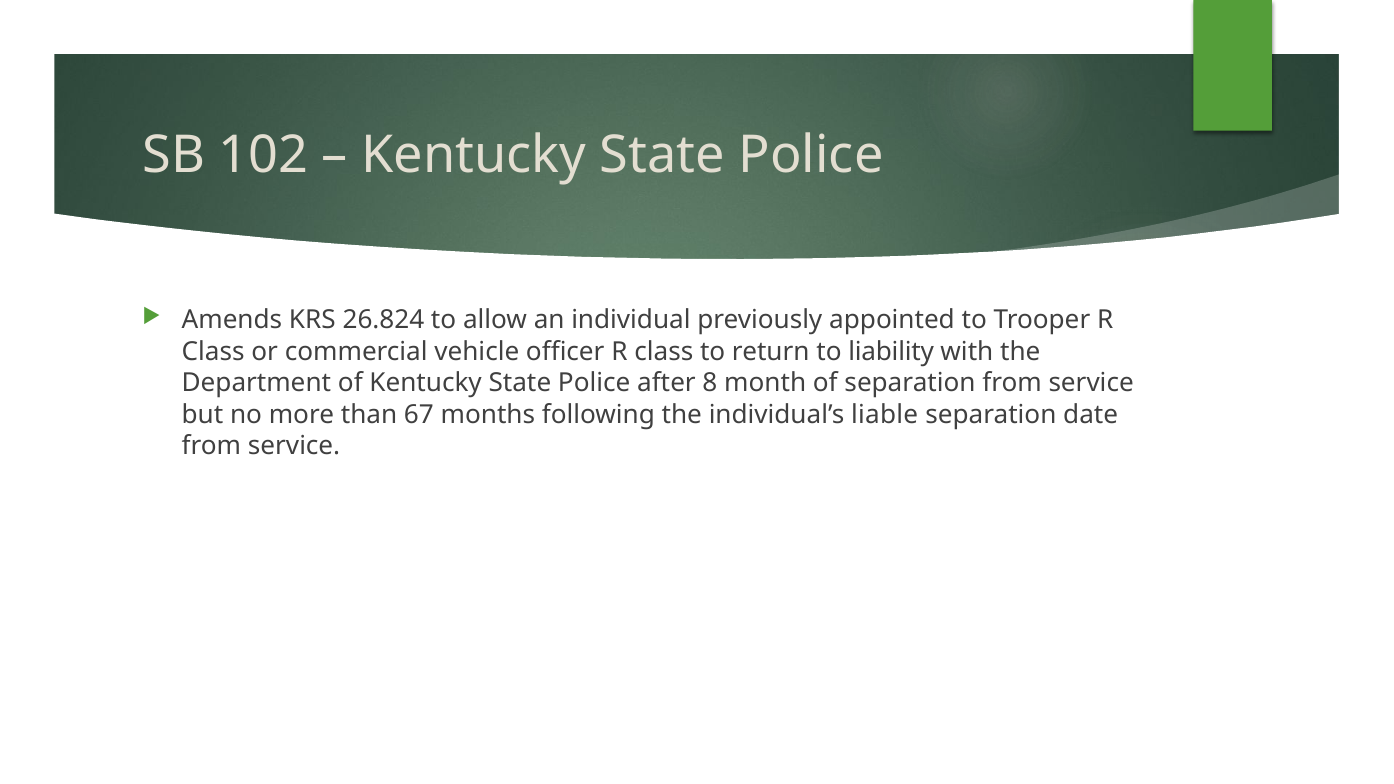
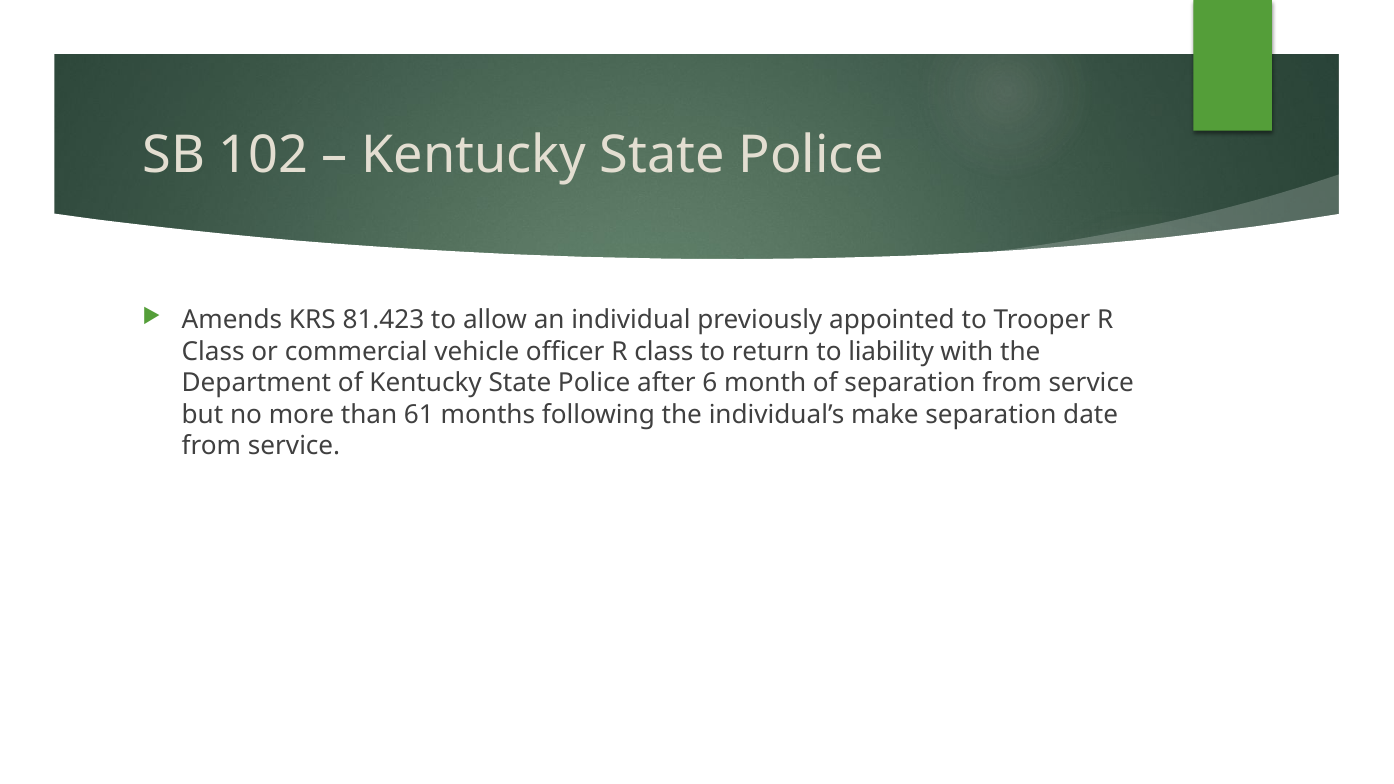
26.824: 26.824 -> 81.423
8: 8 -> 6
67: 67 -> 61
liable: liable -> make
